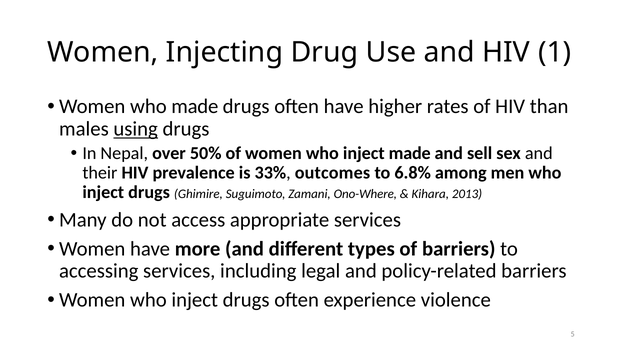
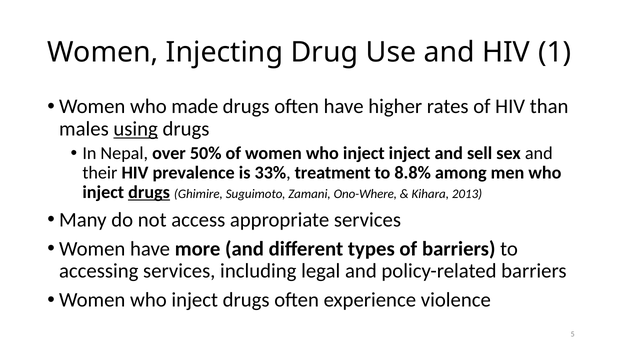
inject made: made -> inject
outcomes: outcomes -> treatment
6.8%: 6.8% -> 8.8%
drugs at (149, 192) underline: none -> present
